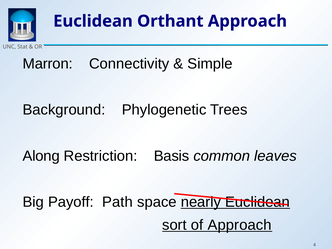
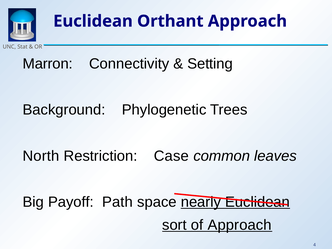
Simple: Simple -> Setting
Along: Along -> North
Basis: Basis -> Case
